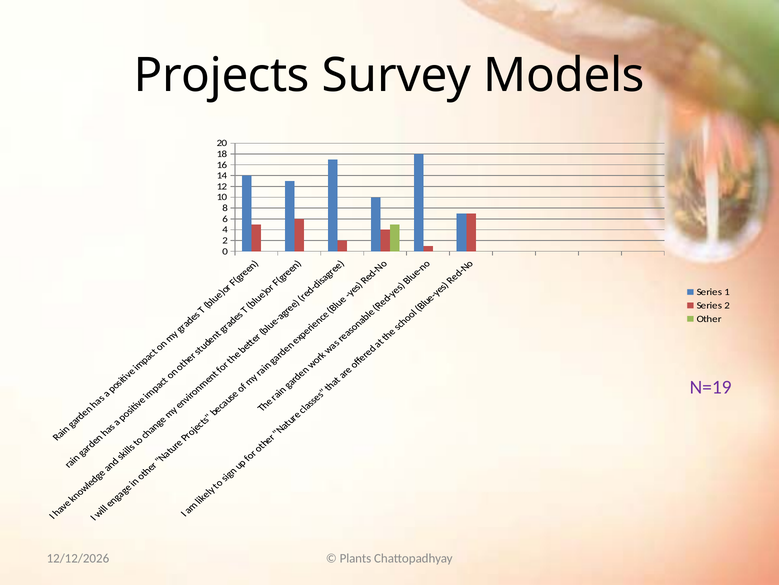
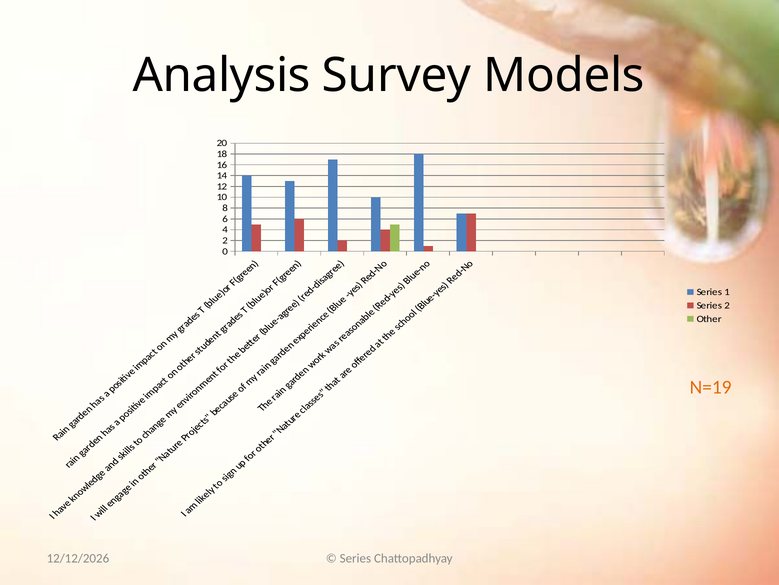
Projects: Projects -> Analysis
N=19 colour: purple -> orange
Plants at (355, 558): Plants -> Series
